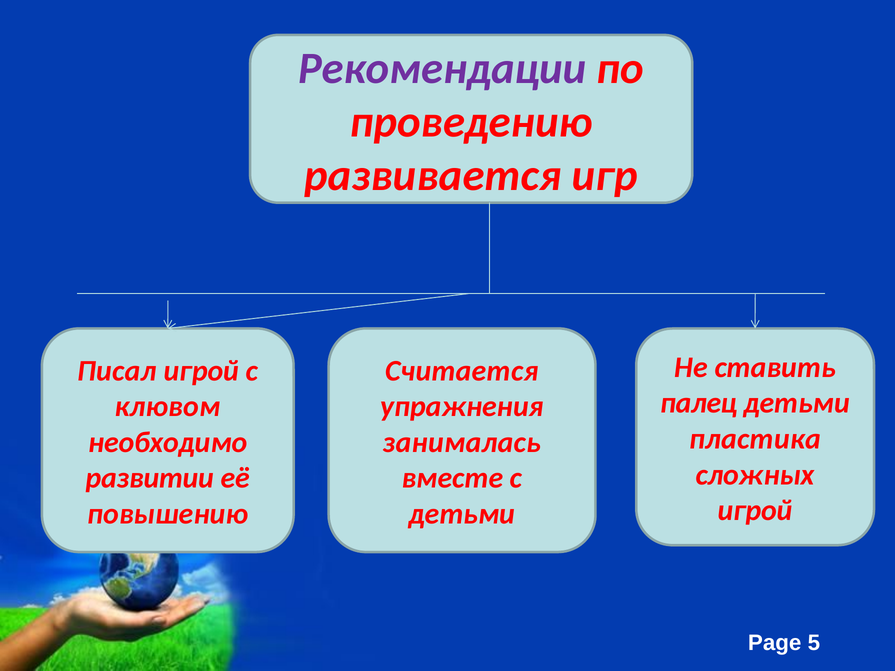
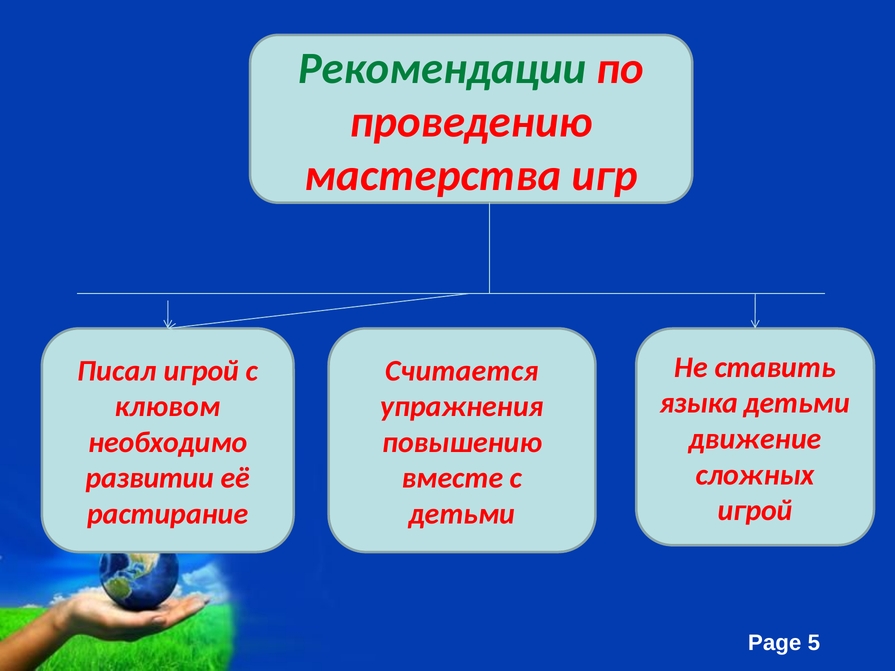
Рекомендации colour: purple -> green
развивается: развивается -> мастерства
палец: палец -> языка
пластика: пластика -> движение
занималась: занималась -> повышению
повышению: повышению -> растирание
